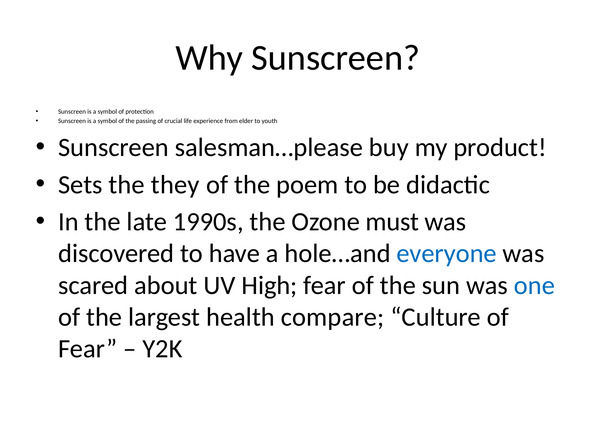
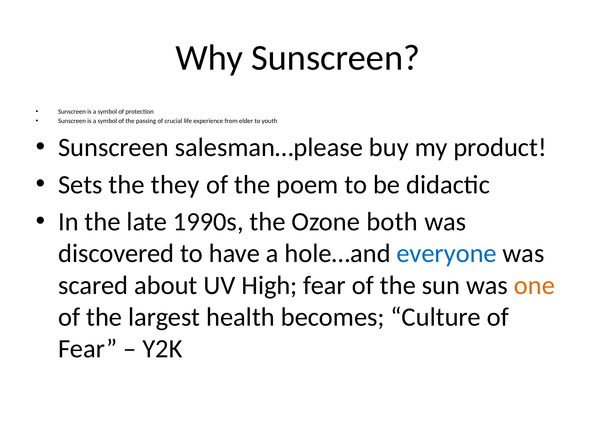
must: must -> both
one colour: blue -> orange
compare: compare -> becomes
